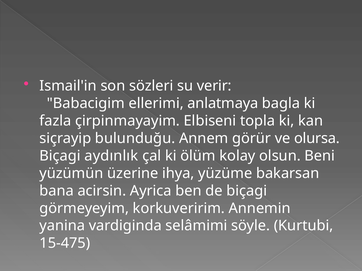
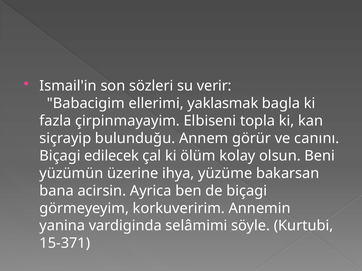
anlatmaya: anlatmaya -> yaklasmak
olursa: olursa -> canını
aydınlık: aydınlık -> edilecek
15-475: 15-475 -> 15-371
